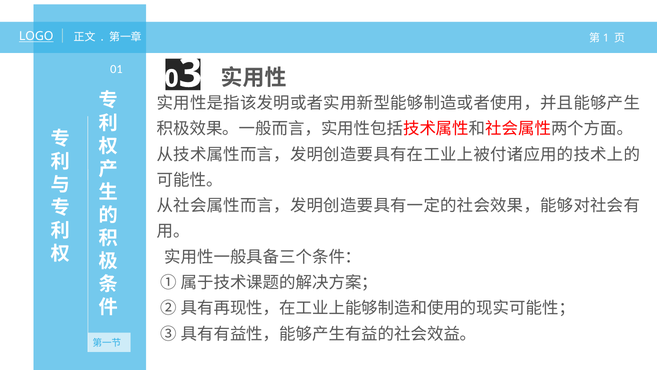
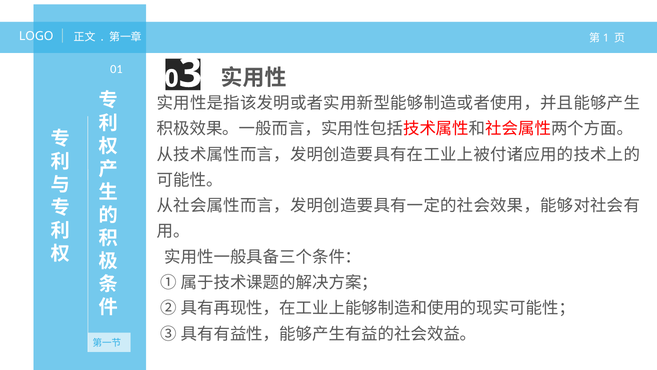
LOGO underline: present -> none
